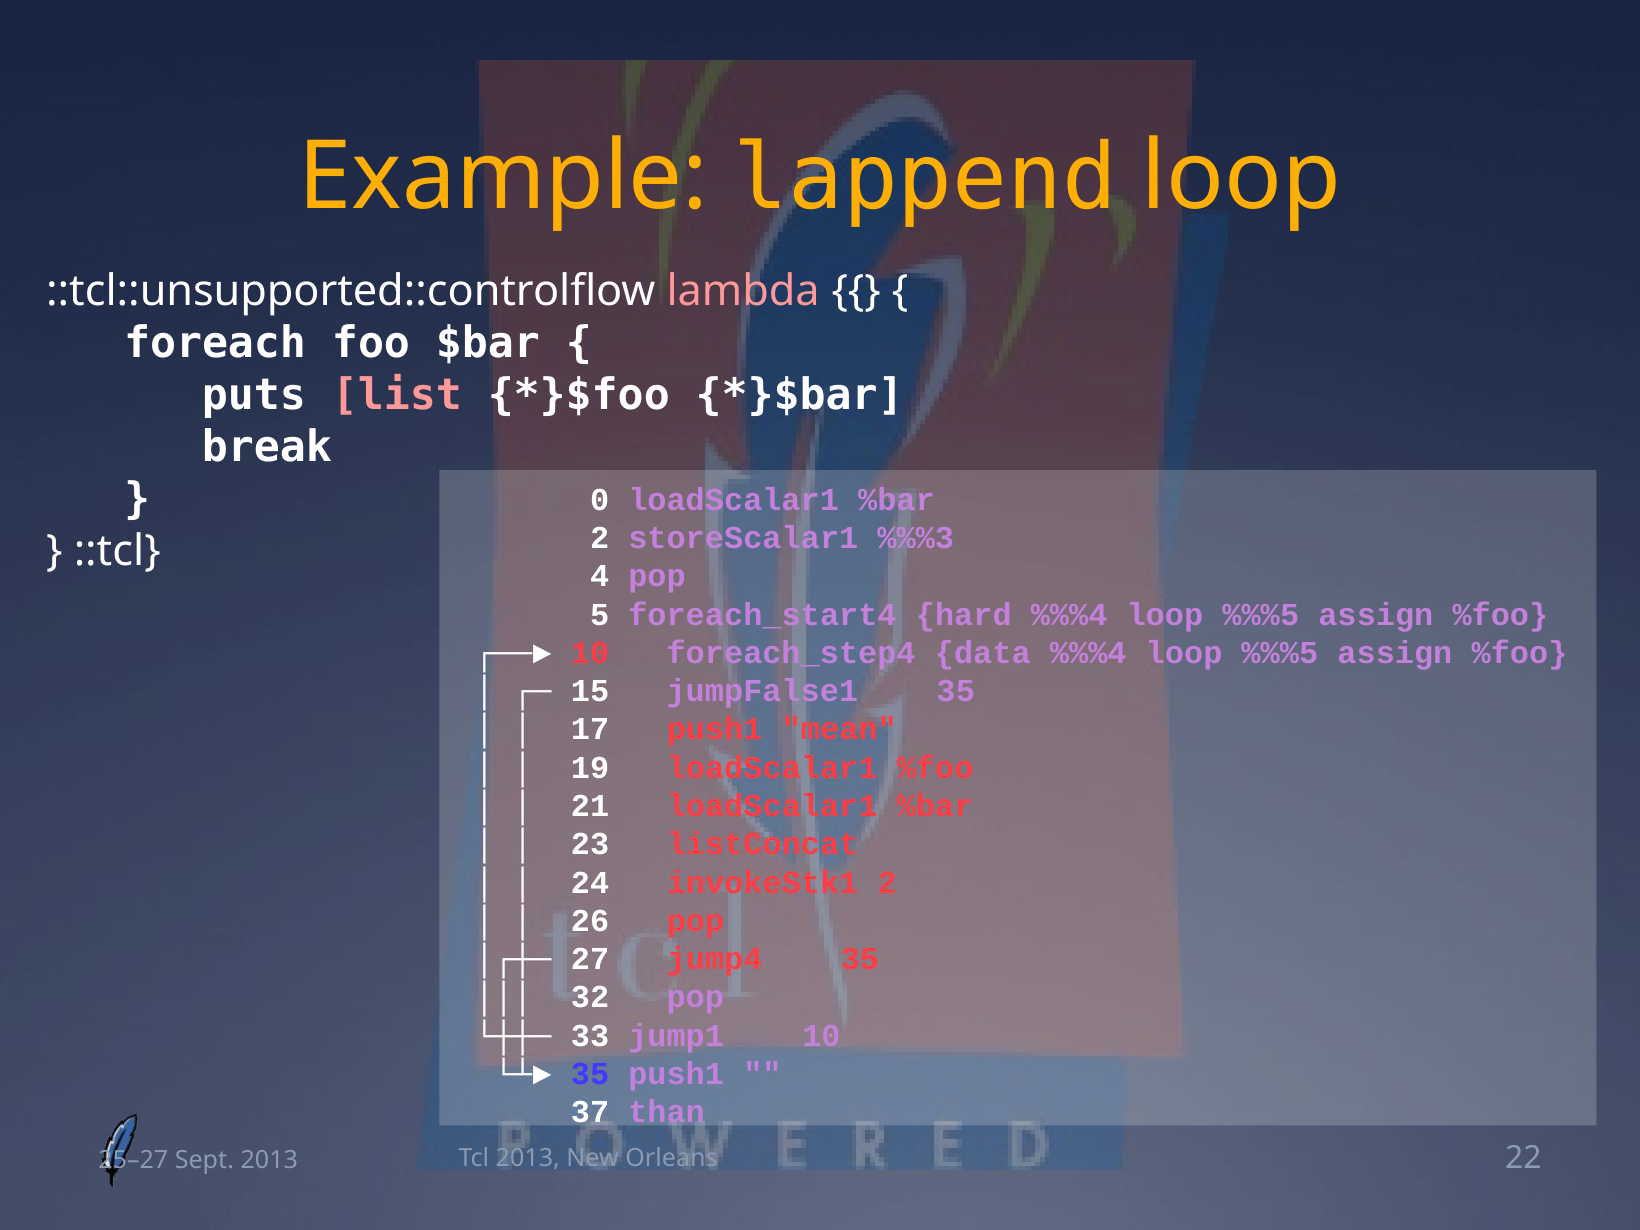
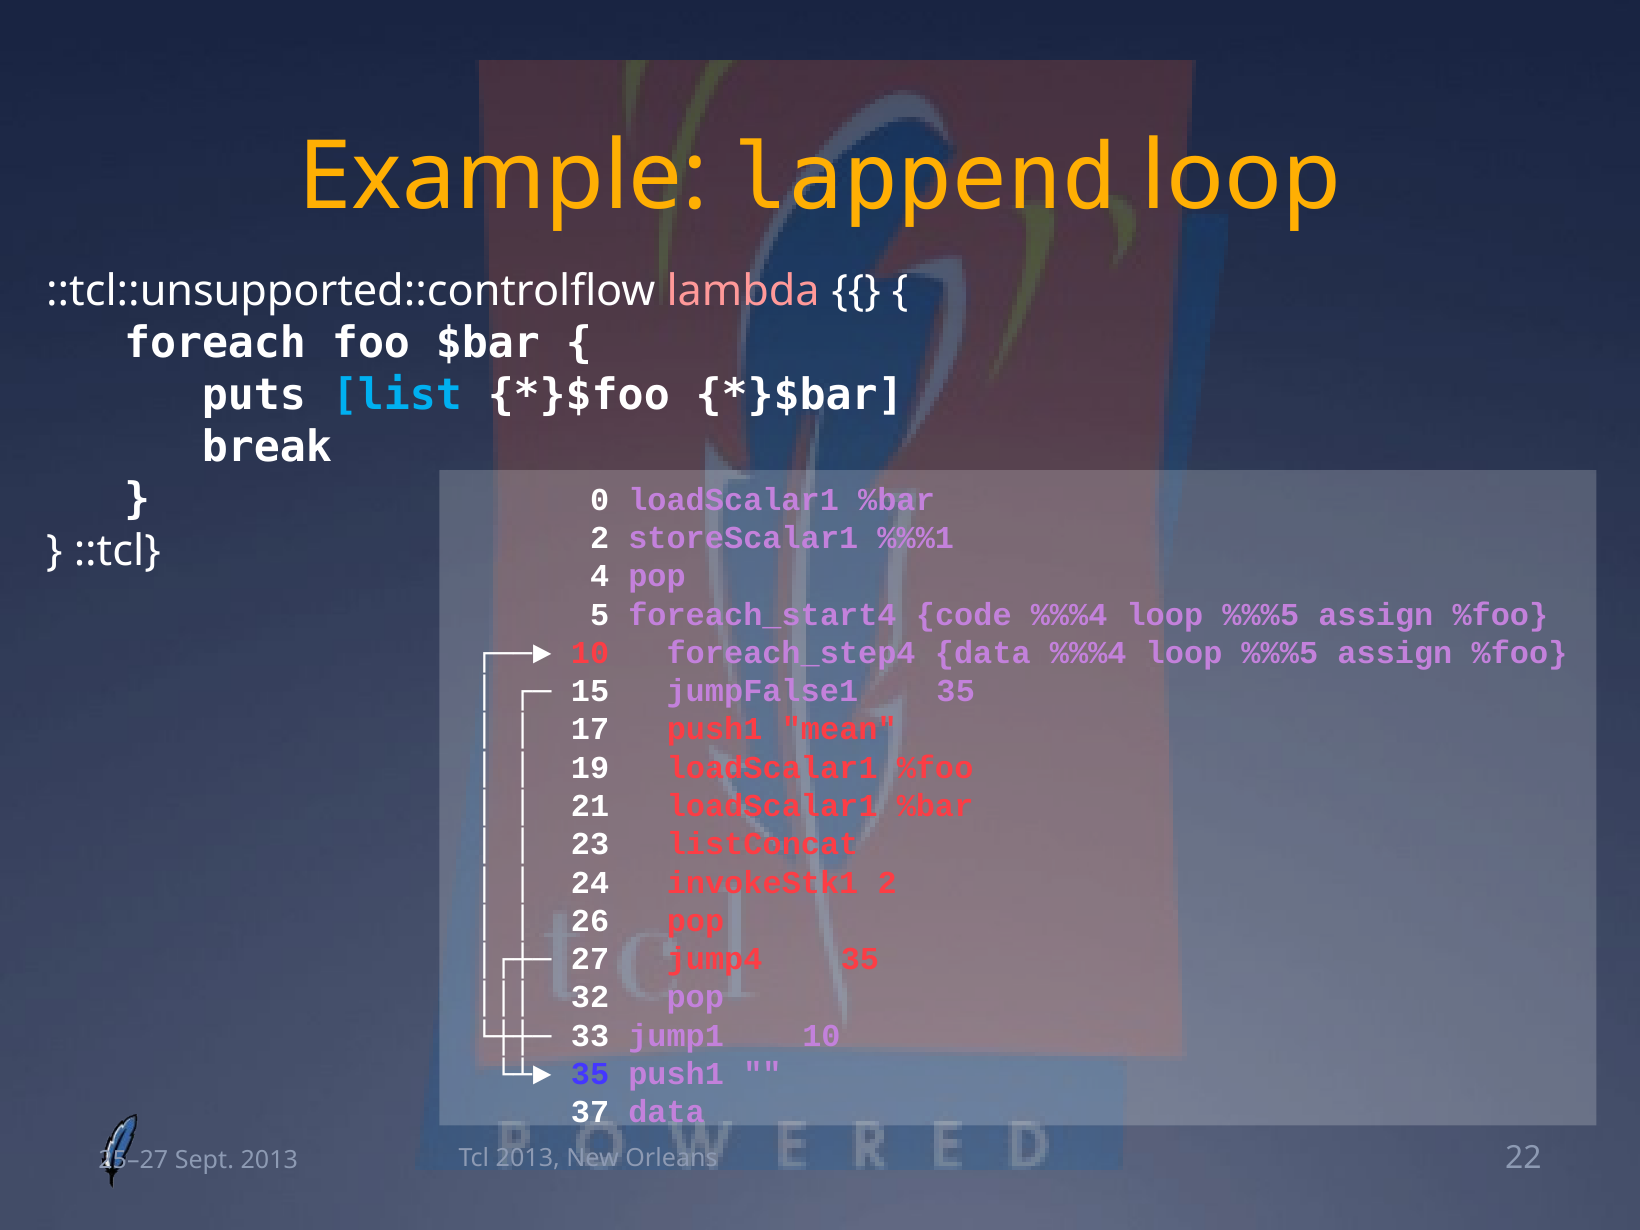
list colour: pink -> light blue
%%%3: %%%3 -> %%%1
hard: hard -> code
37 than: than -> data
